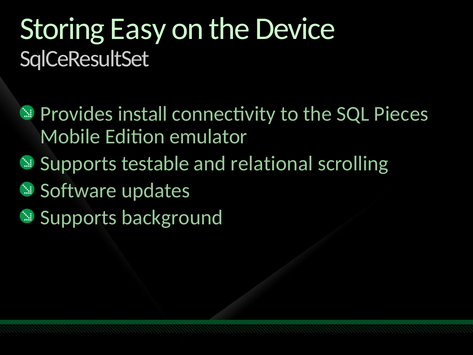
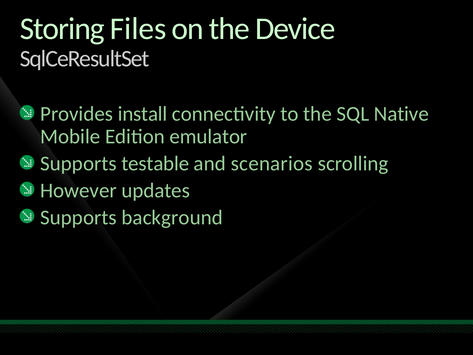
Easy: Easy -> Files
Pieces: Pieces -> Native
relational: relational -> scenarios
Software: Software -> However
